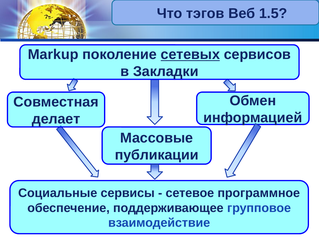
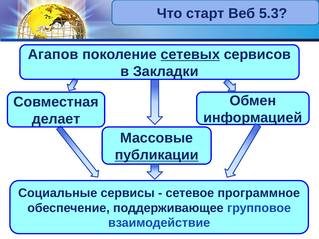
тэгов: тэгов -> старт
1.5: 1.5 -> 5.3
Markup: Markup -> Агапов
публикации underline: none -> present
